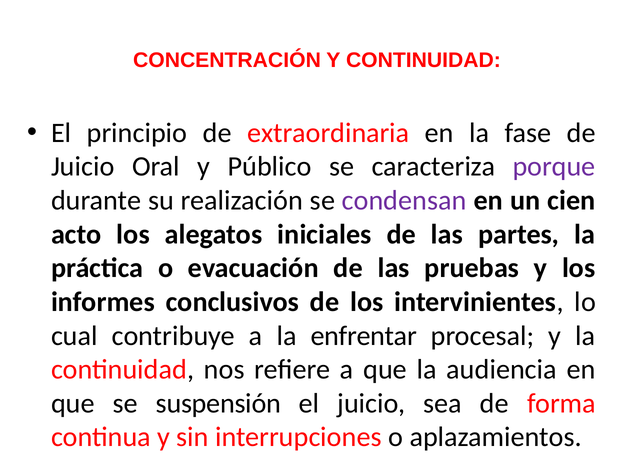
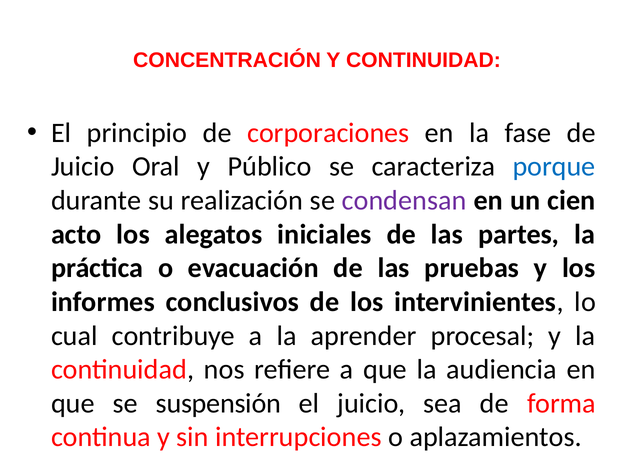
extraordinaria: extraordinaria -> corporaciones
porque colour: purple -> blue
enfrentar: enfrentar -> aprender
